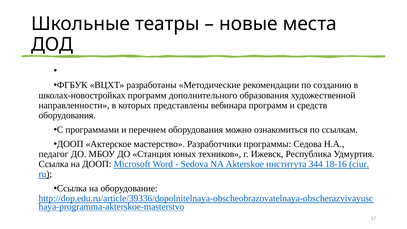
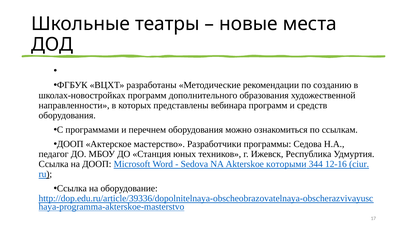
института: института -> которыми
18-16: 18-16 -> 12-16
